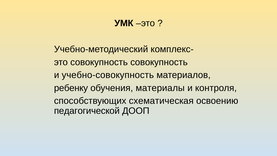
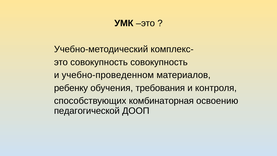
учебно-совокупность: учебно-совокупность -> учебно-проведенном
материалы: материалы -> требования
схематическая: схематическая -> комбинаторная
